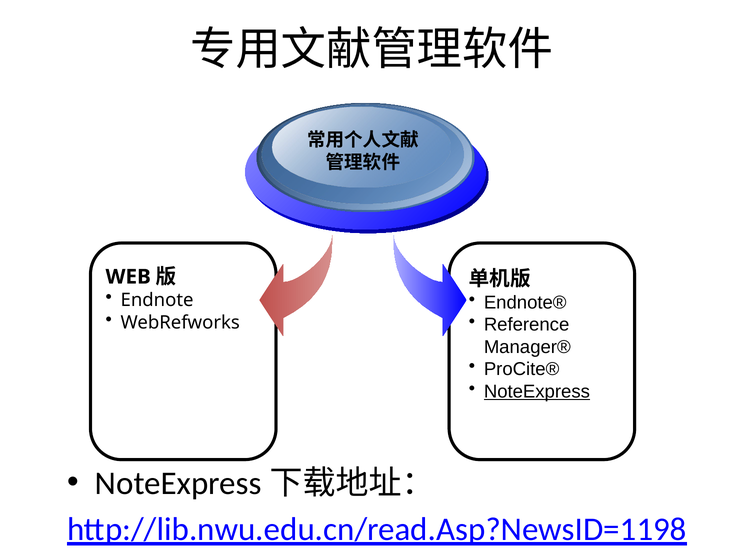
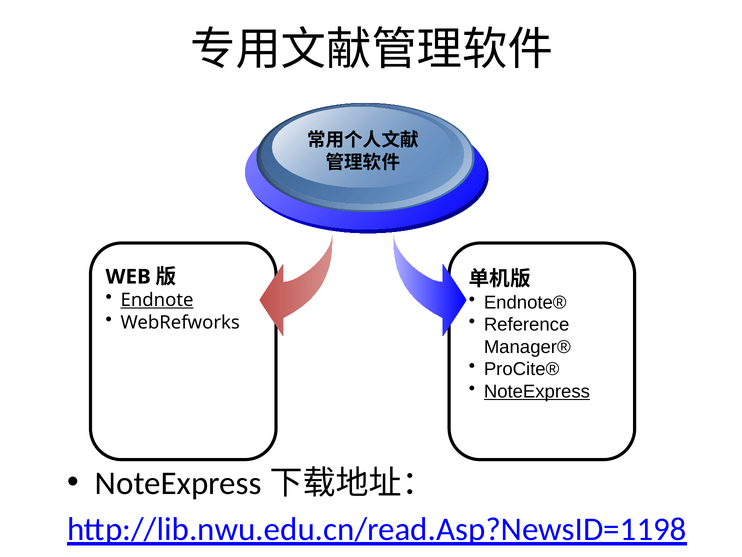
Endnote underline: none -> present
